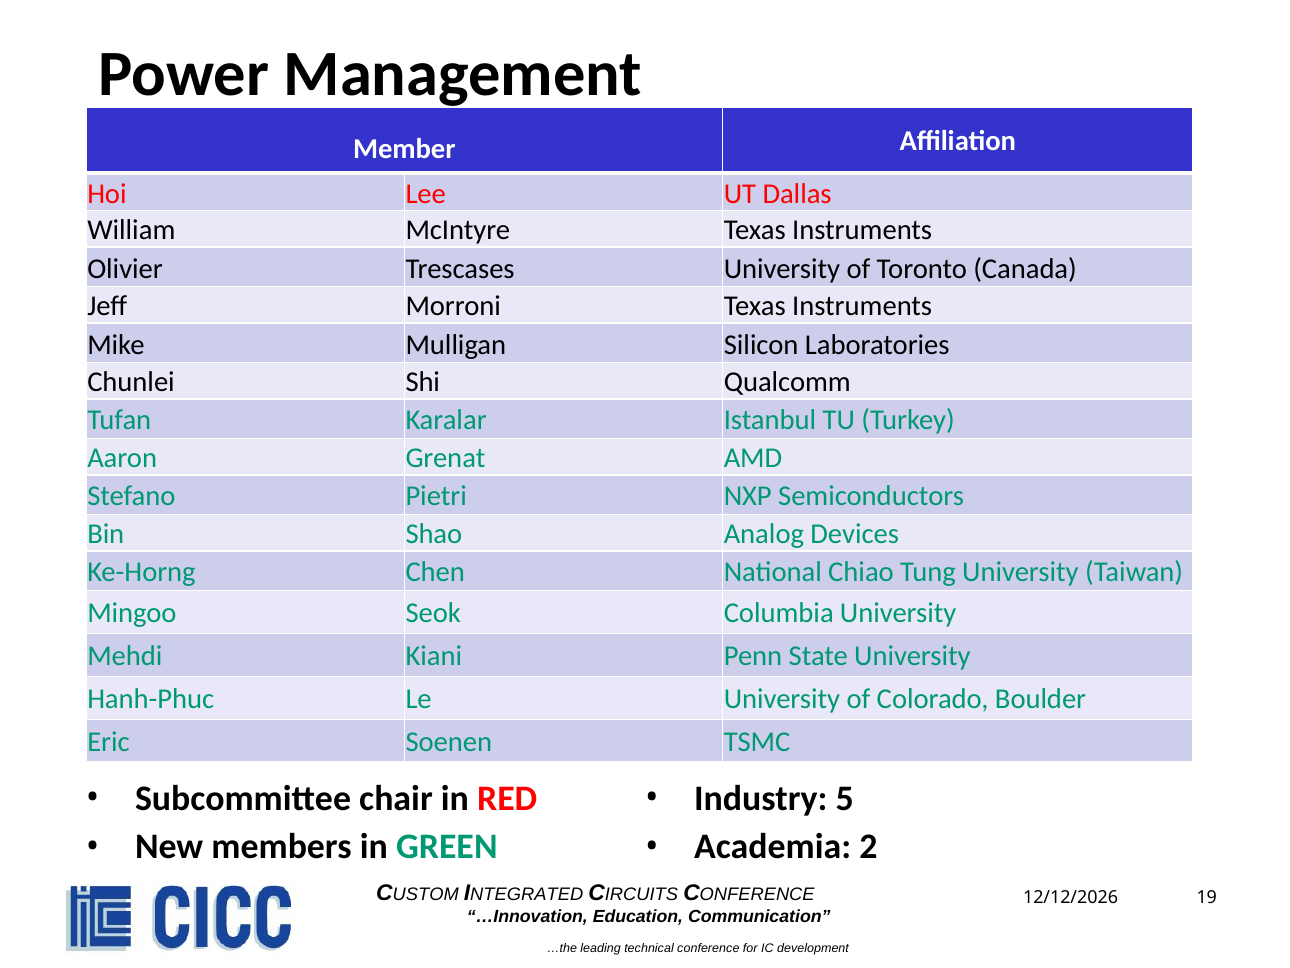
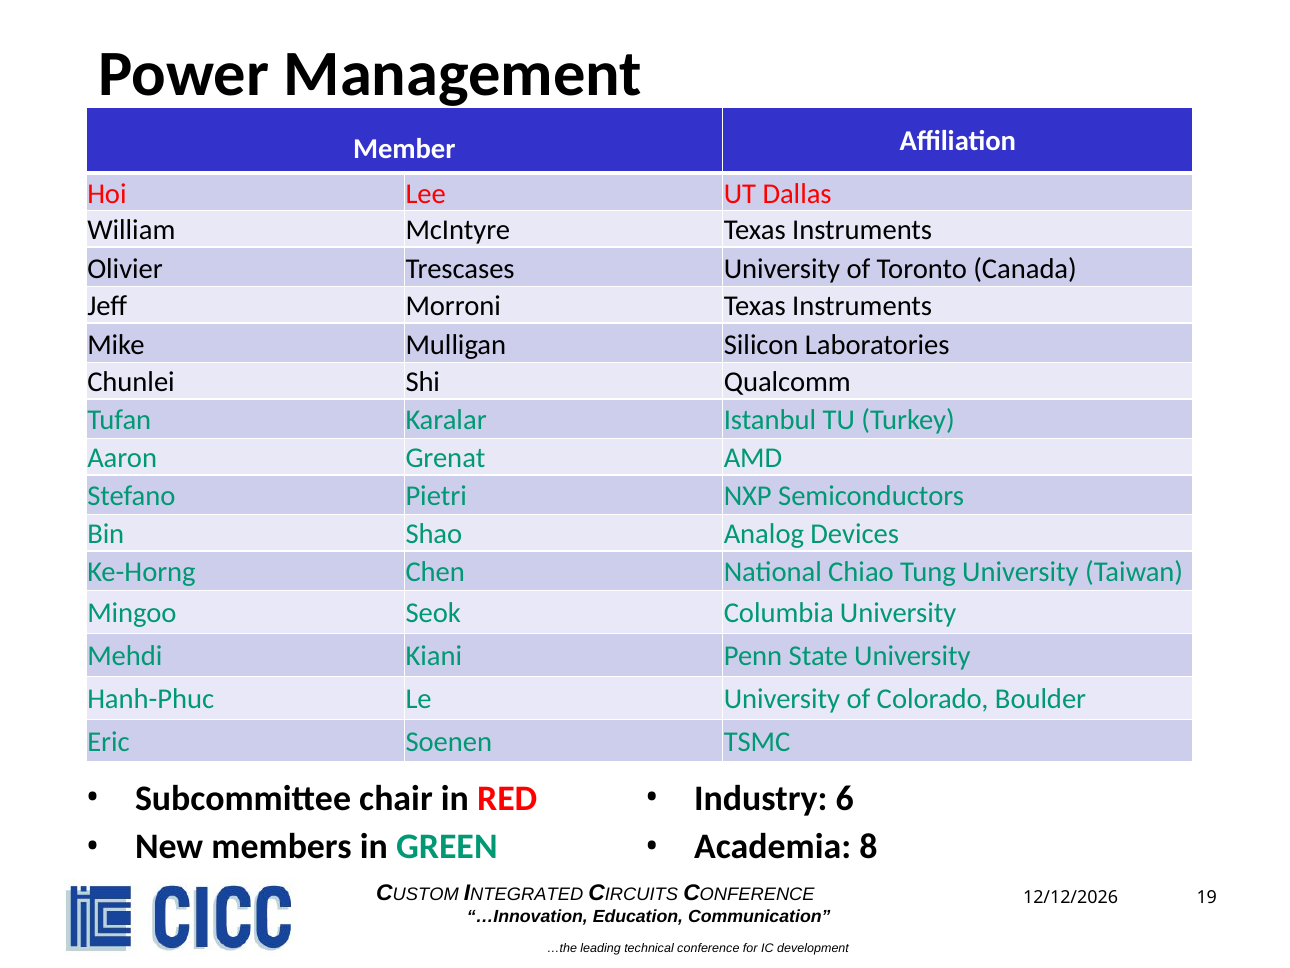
5: 5 -> 6
2: 2 -> 8
